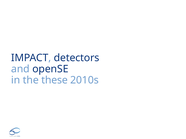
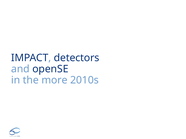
these: these -> more
